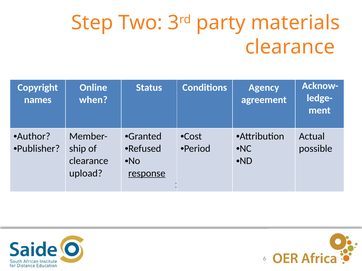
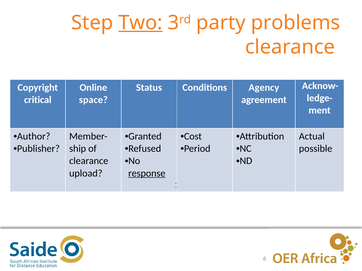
Two underline: none -> present
materials: materials -> problems
names: names -> critical
when: when -> space
